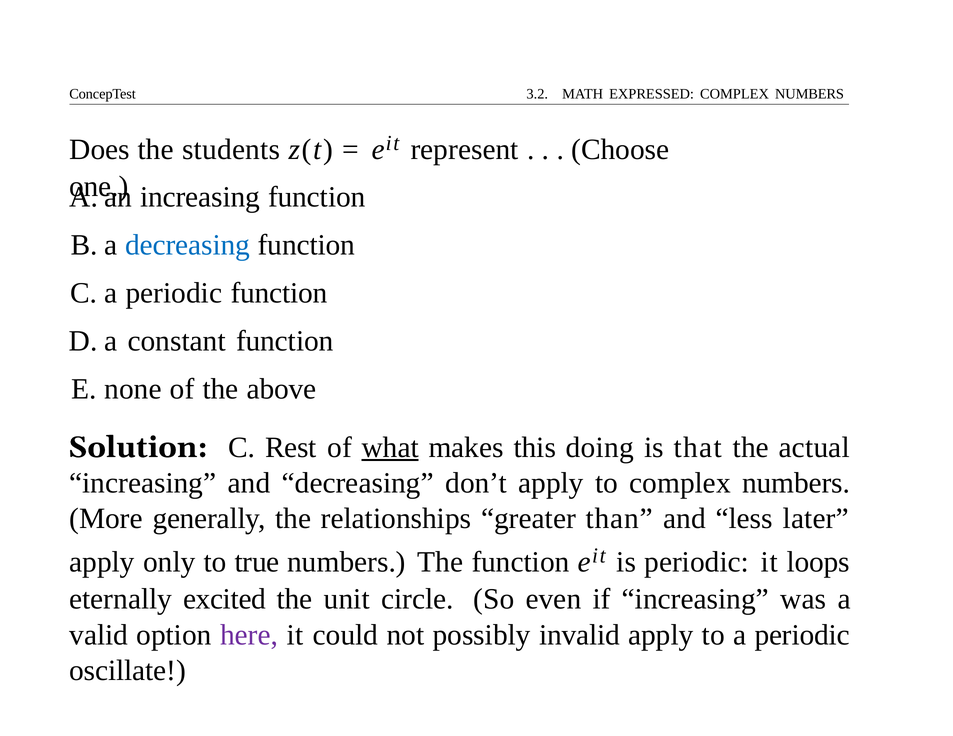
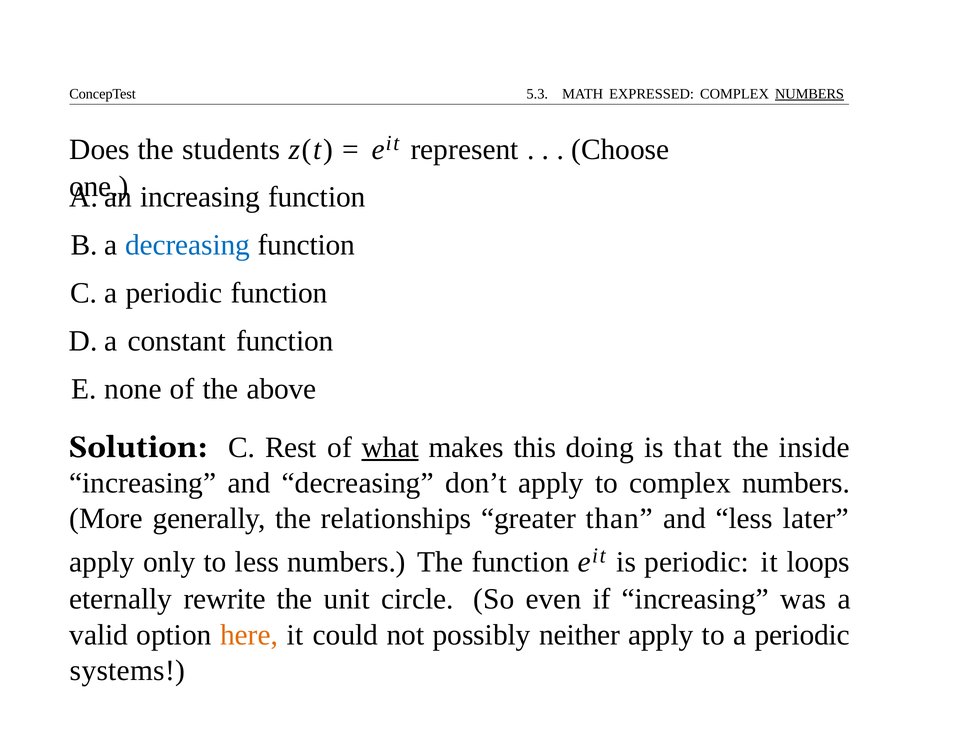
3.2: 3.2 -> 5.3
NUMBERS at (810, 94) underline: none -> present
actual: actual -> inside
to true: true -> less
excited: excited -> rewrite
here colour: purple -> orange
invalid: invalid -> neither
oscillate: oscillate -> systems
